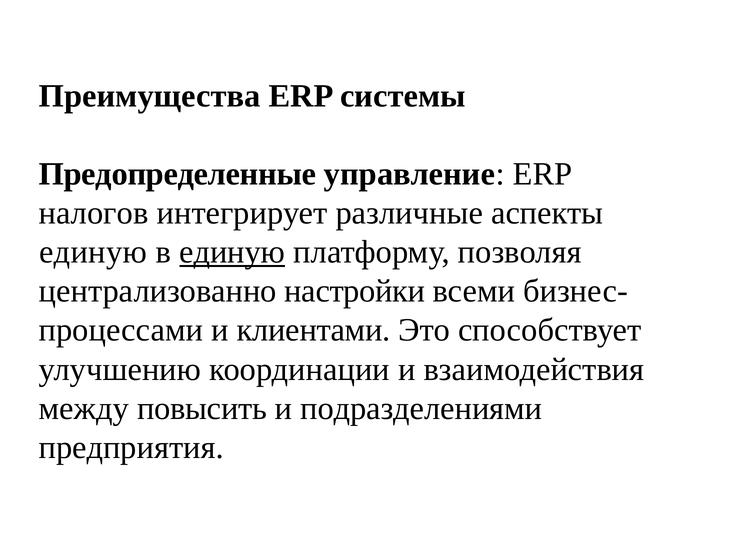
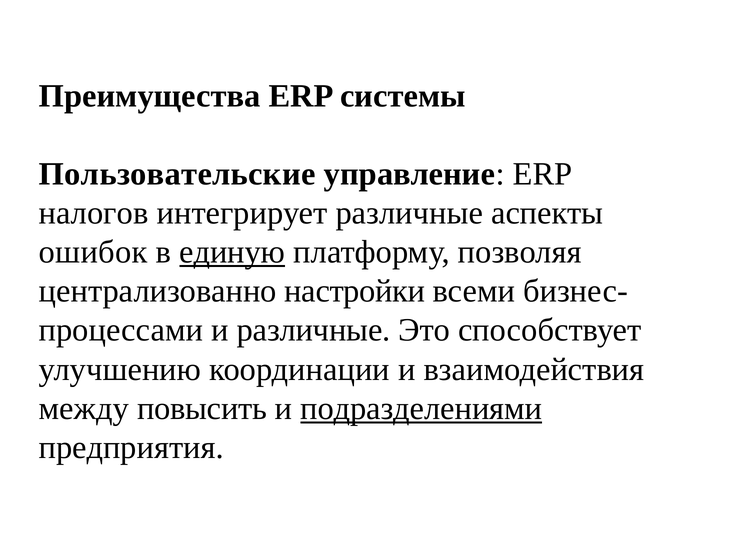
Предопределенные: Предопределенные -> Пользовательские
единую at (93, 252): единую -> ошибок
и клиентами: клиентами -> различные
подразделениями underline: none -> present
